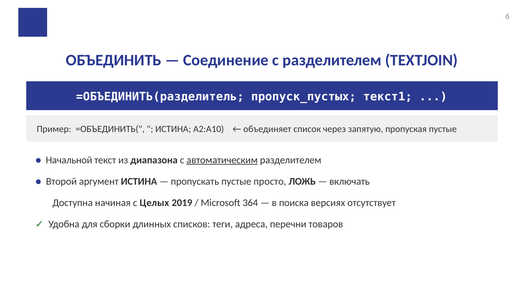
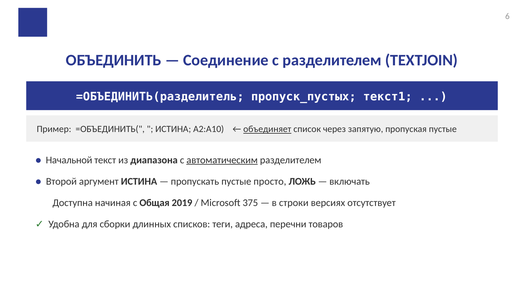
объединяет underline: none -> present
Целых: Целых -> Общая
364: 364 -> 375
поиска: поиска -> строки
